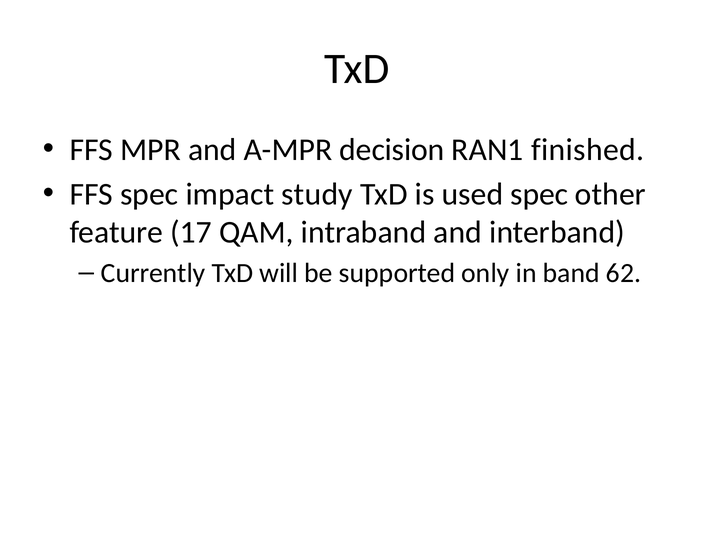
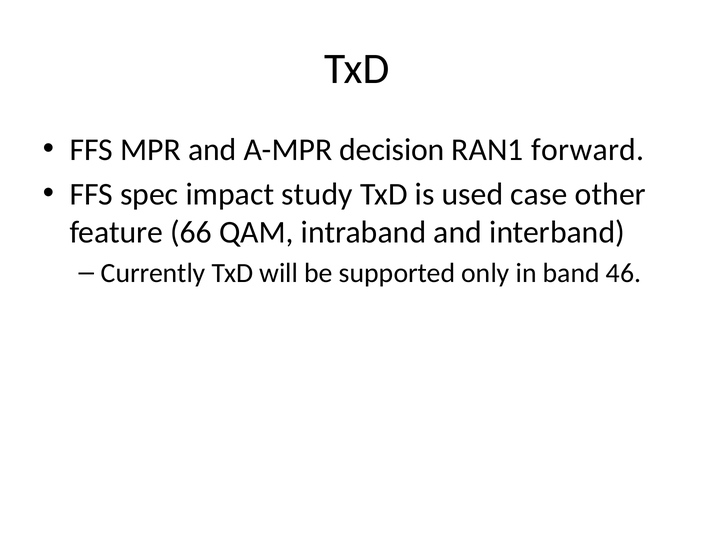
finished: finished -> forward
used spec: spec -> case
17: 17 -> 66
62: 62 -> 46
